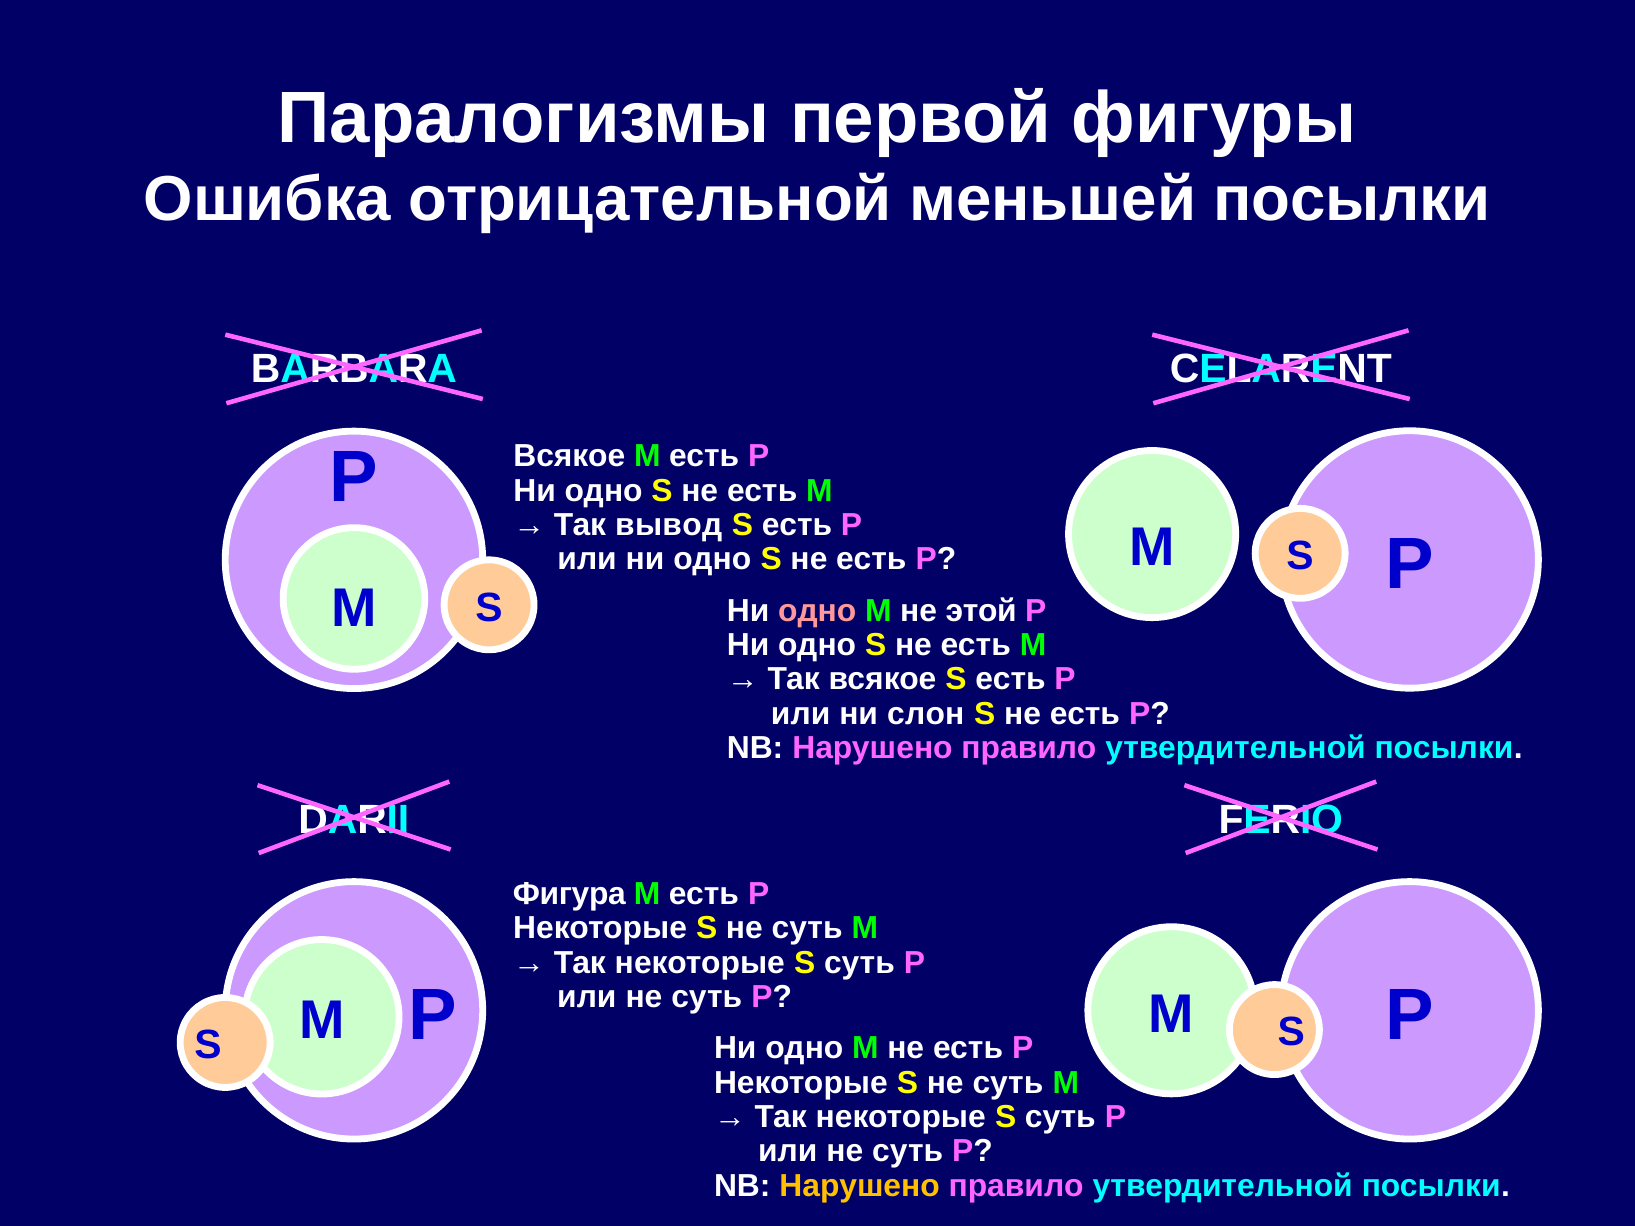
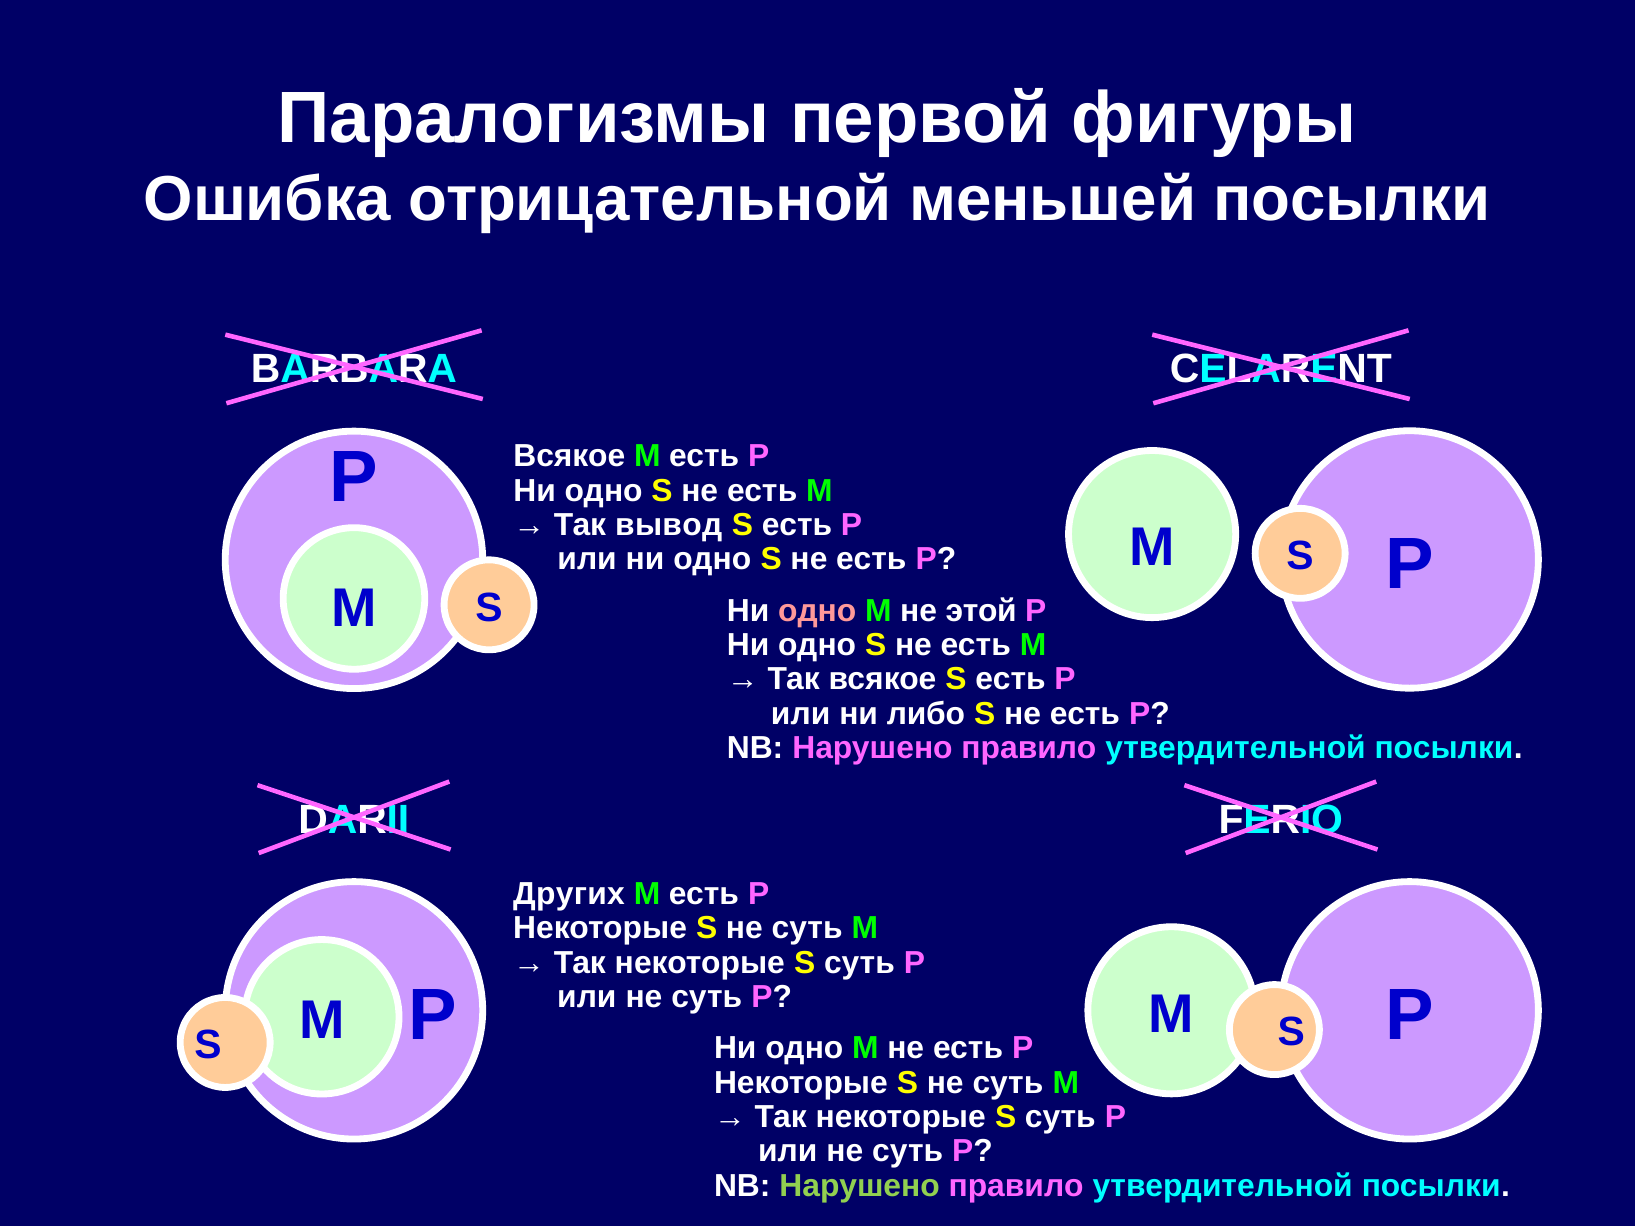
слон: слон -> либо
Фигура: Фигура -> Других
Нарушено at (860, 1186) colour: yellow -> light green
